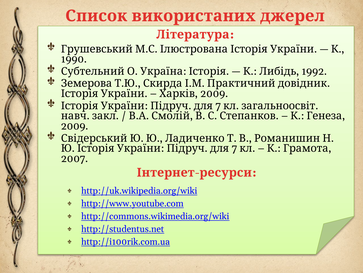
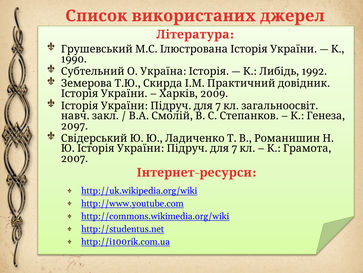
2009 at (75, 126): 2009 -> 2097
